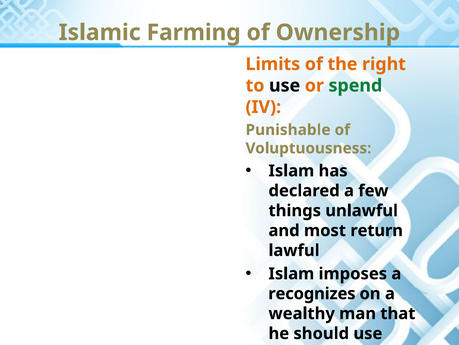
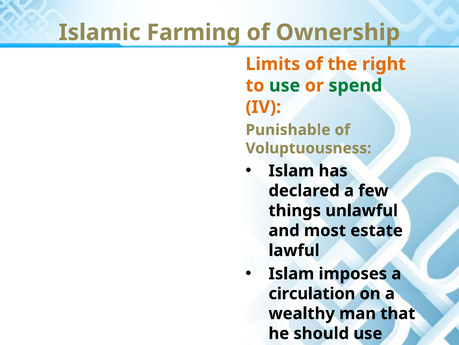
use at (285, 85) colour: black -> green
return: return -> estate
recognizes: recognizes -> circulation
